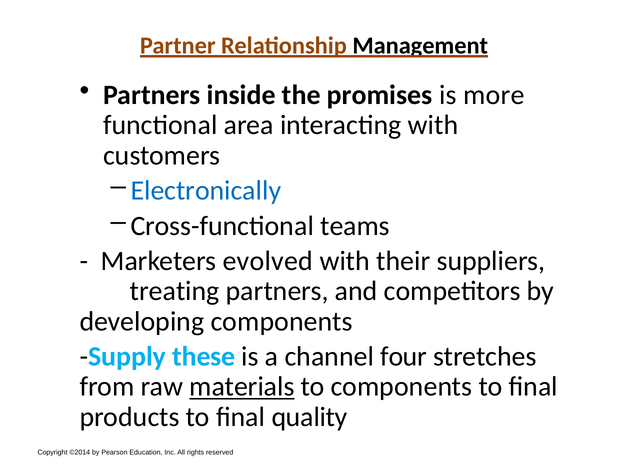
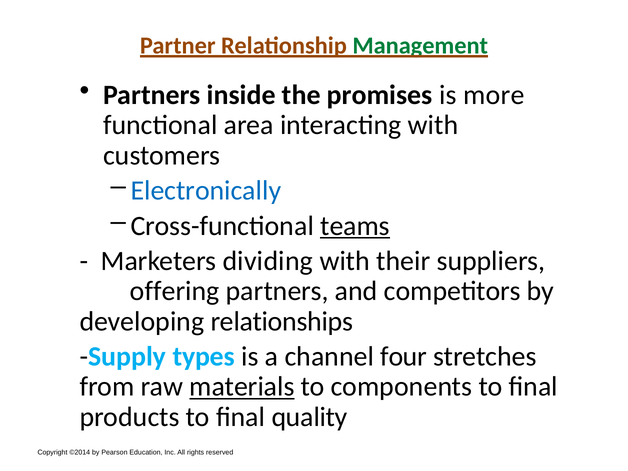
Management colour: black -> green
teams underline: none -> present
evolved: evolved -> dividing
treating: treating -> offering
developing components: components -> relationships
these: these -> types
